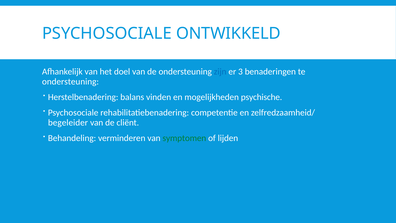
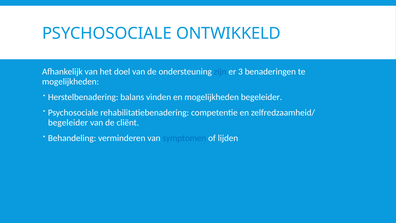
ondersteuning at (70, 81): ondersteuning -> mogelijkheden
mogelijkheden psychische: psychische -> begeleider
symptomen colour: green -> blue
